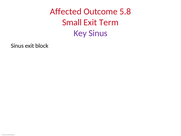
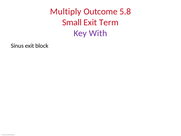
Affected: Affected -> Multiply
Key Sinus: Sinus -> With
